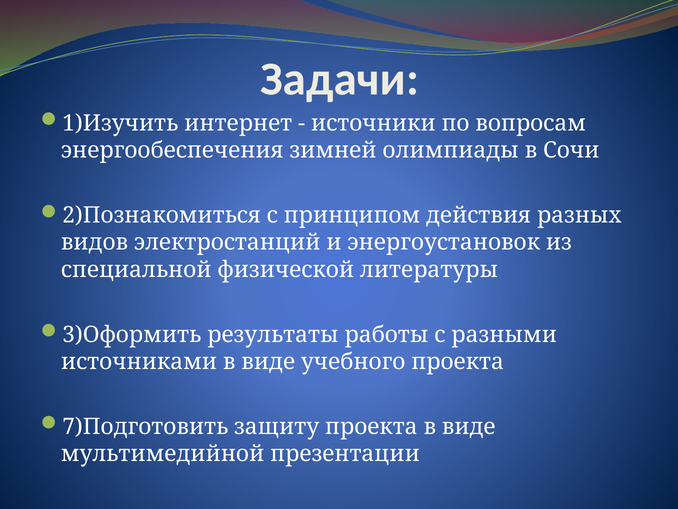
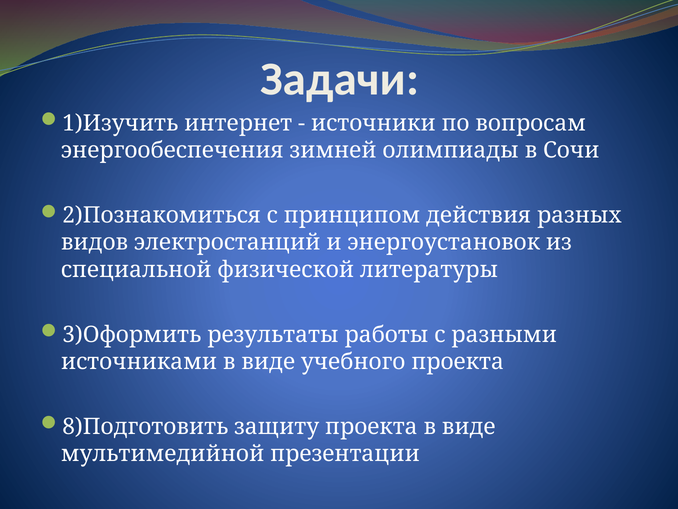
7)Подготовить: 7)Подготовить -> 8)Подготовить
